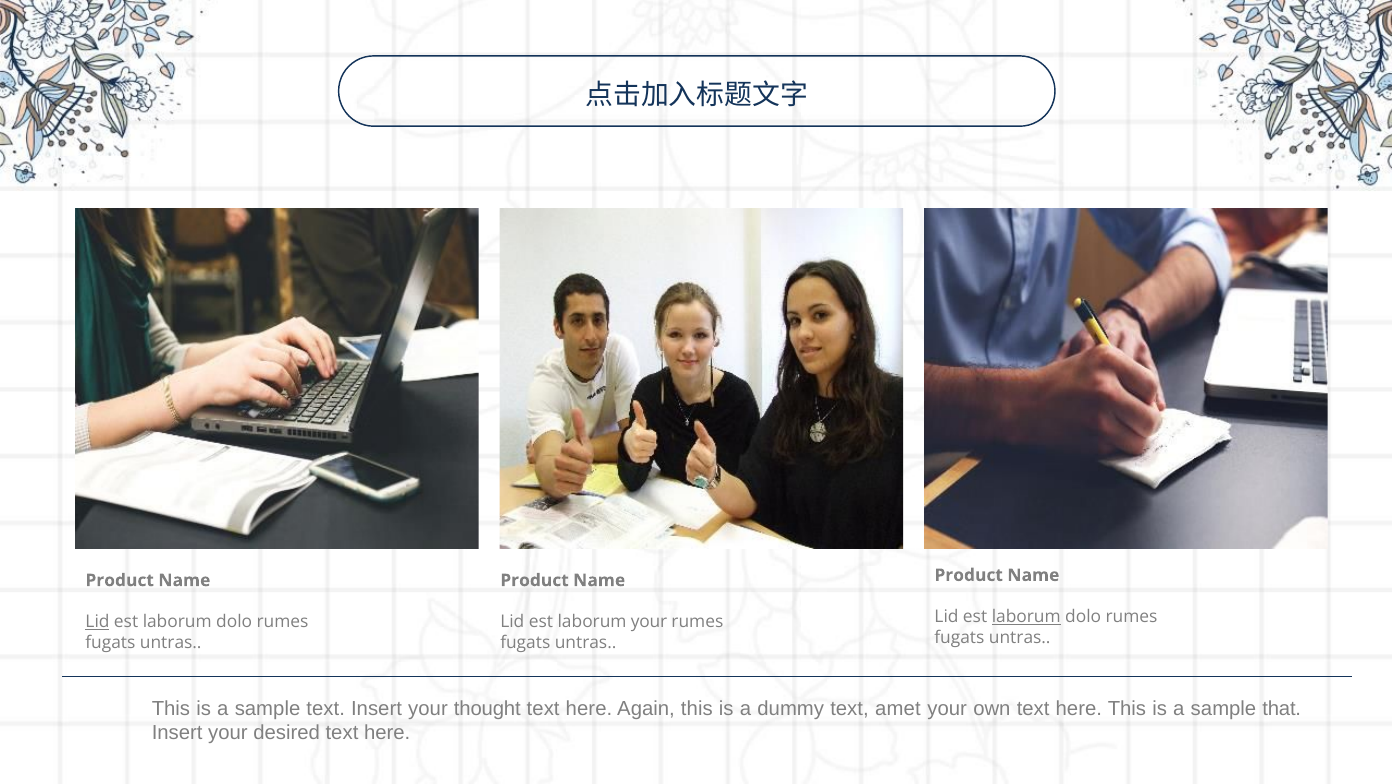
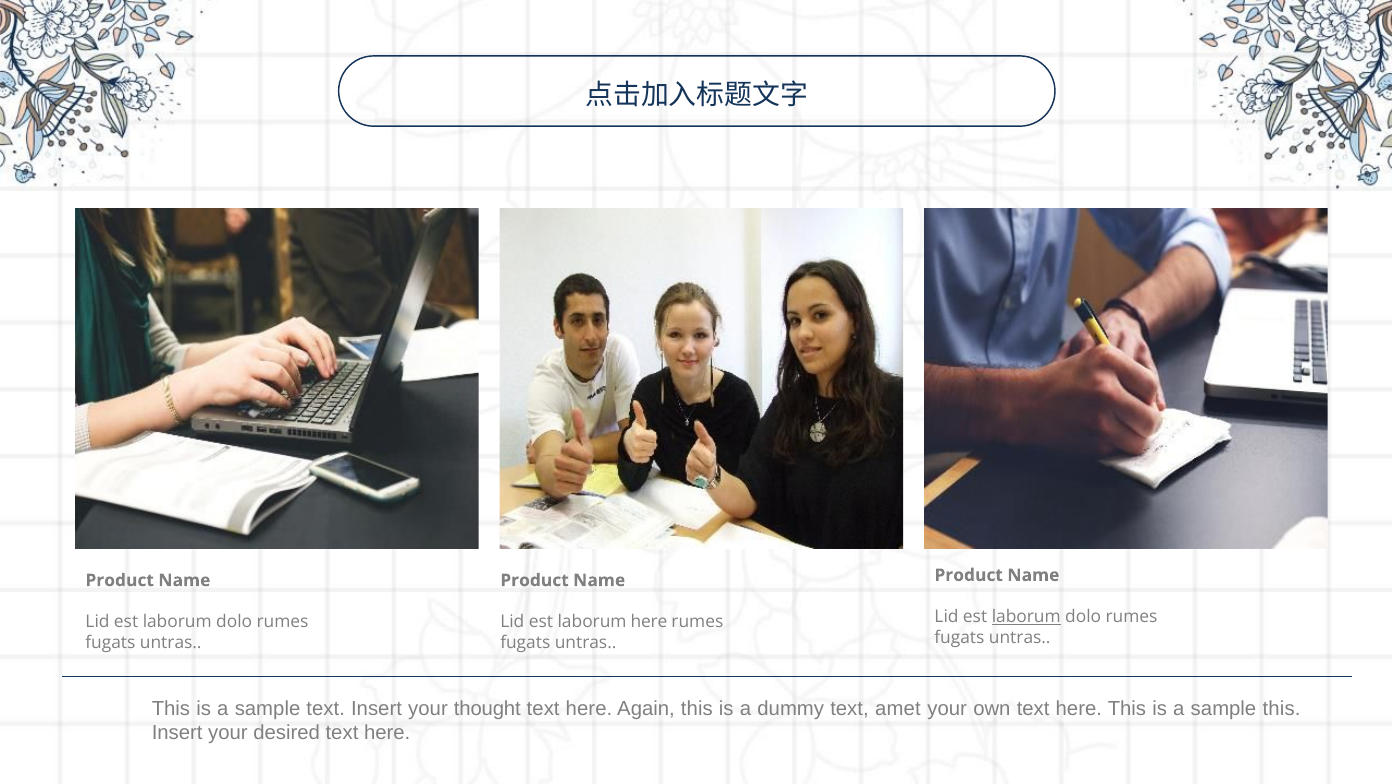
Lid at (97, 622) underline: present -> none
laborum your: your -> here
sample that: that -> this
